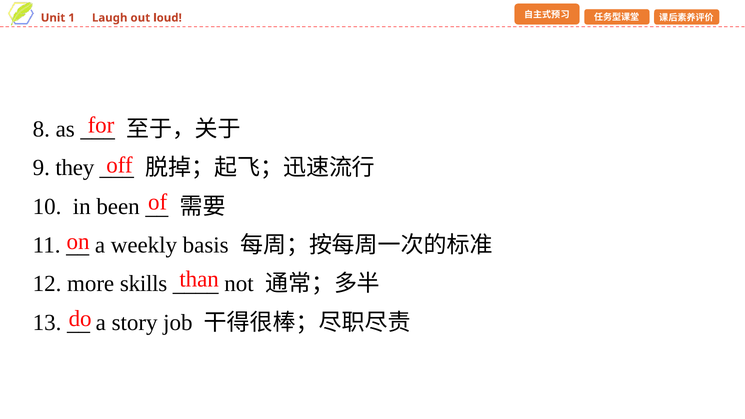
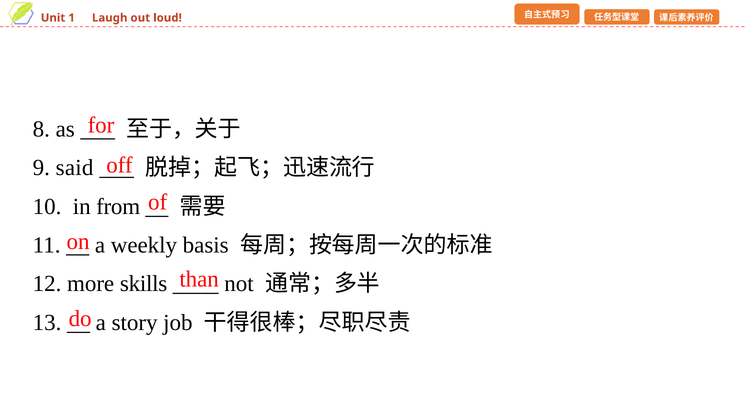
they: they -> said
been: been -> from
